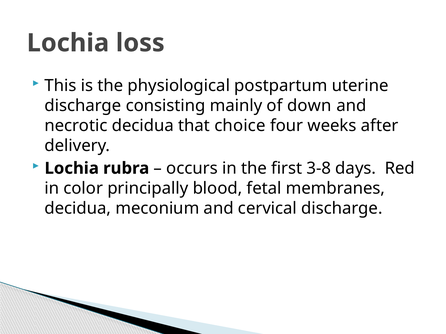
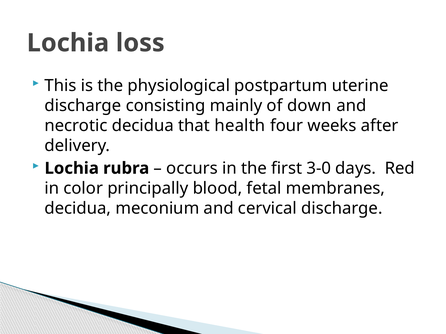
choice: choice -> health
3-8: 3-8 -> 3-0
